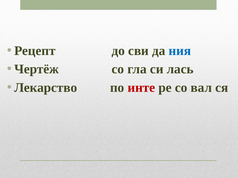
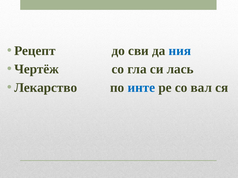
инте colour: red -> blue
